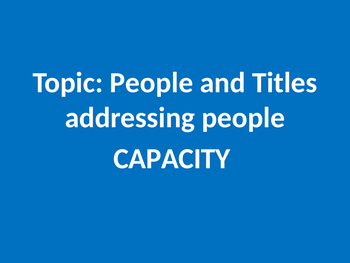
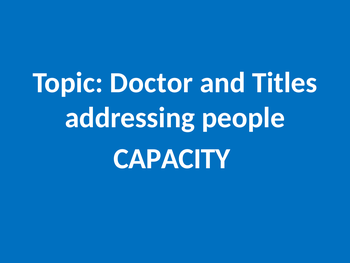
Topic People: People -> Doctor
